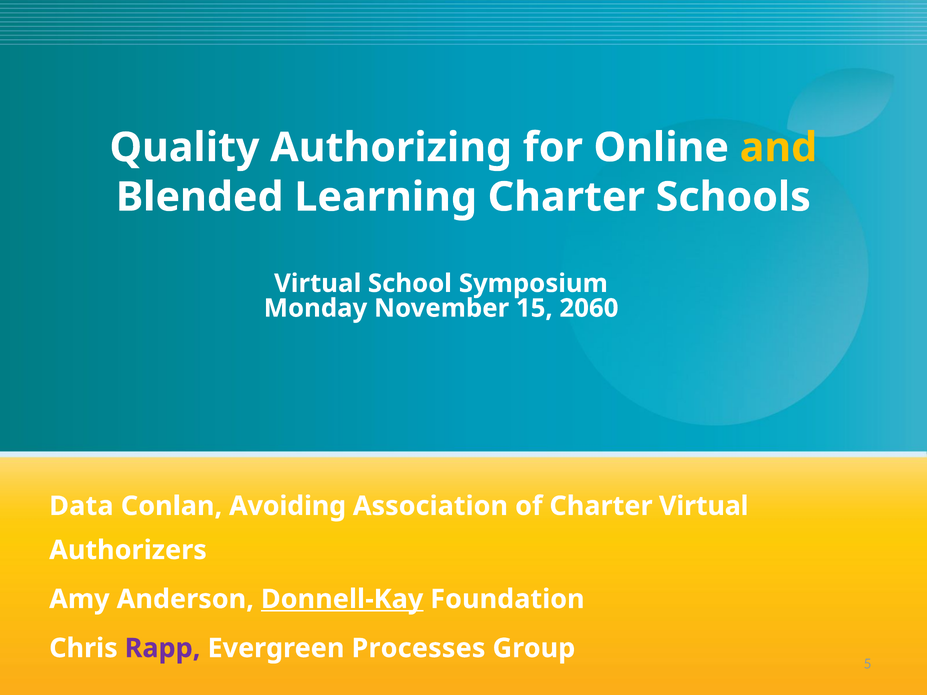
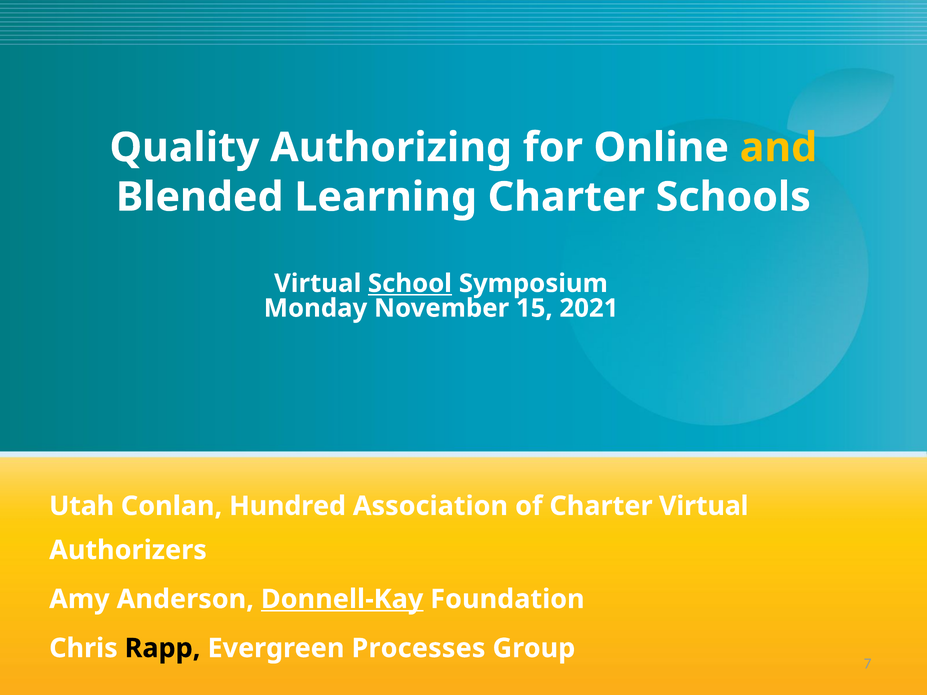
School underline: none -> present
2060: 2060 -> 2021
Data: Data -> Utah
Avoiding: Avoiding -> Hundred
Rapp colour: purple -> black
5: 5 -> 7
